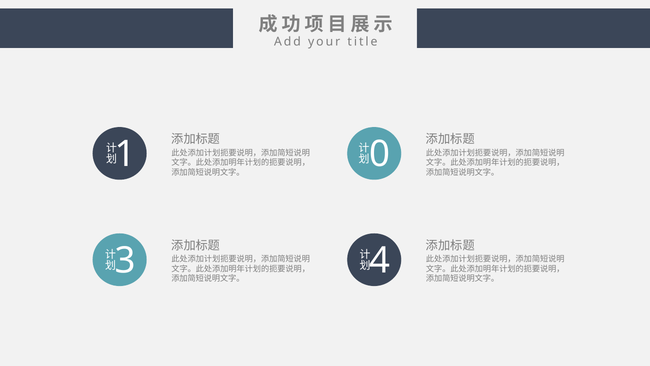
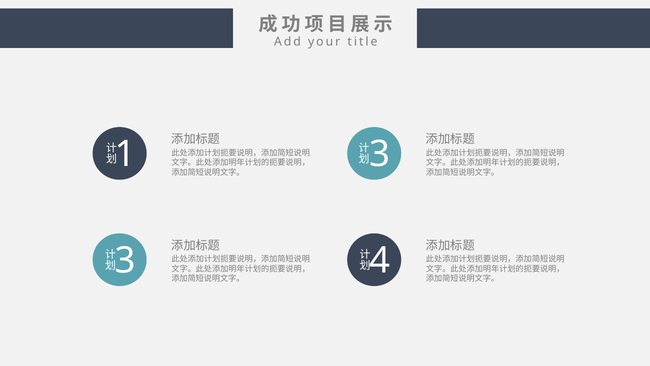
0 at (380, 154): 0 -> 3
